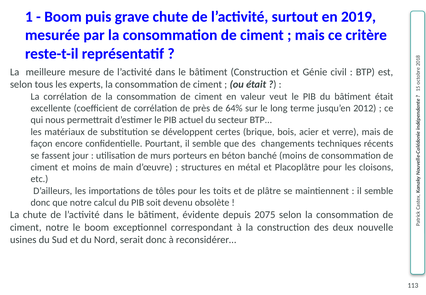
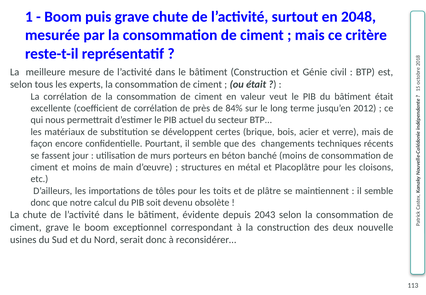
2019: 2019 -> 2048
64%: 64% -> 84%
2075: 2075 -> 2043
ciment notre: notre -> grave
